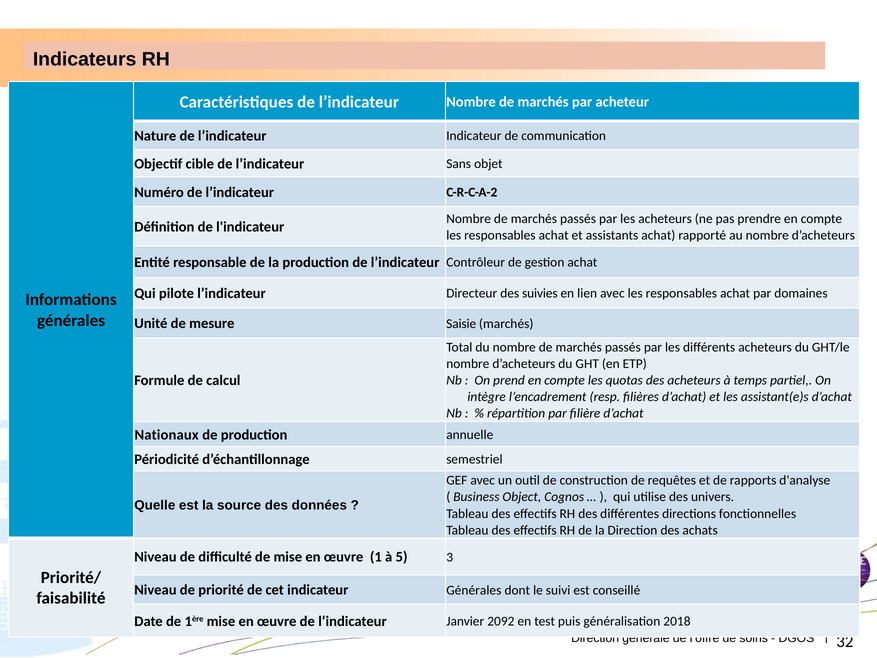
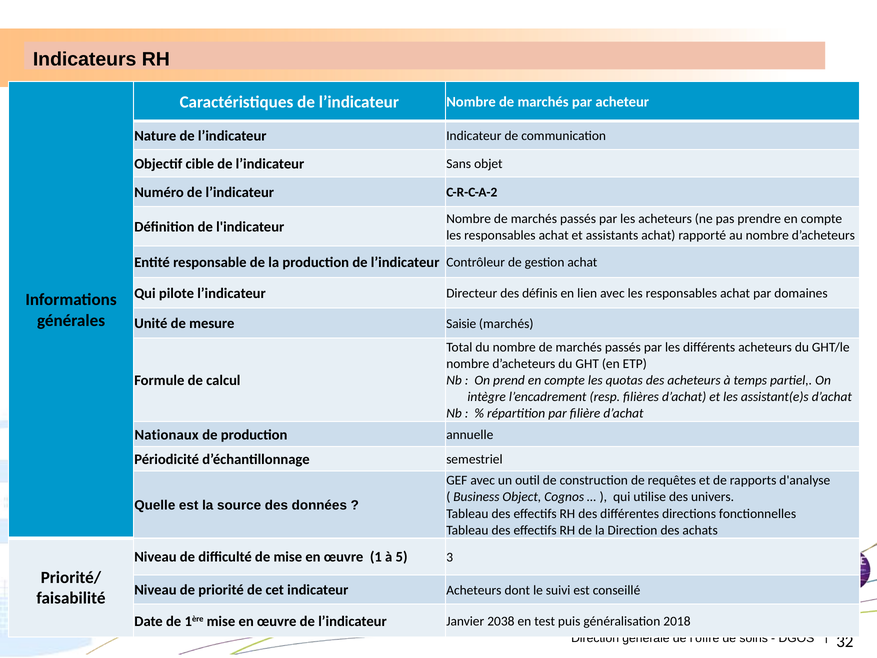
suivies: suivies -> définis
indicateur Générales: Générales -> Acheteurs
2092: 2092 -> 2038
